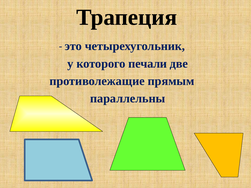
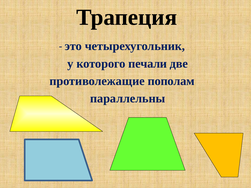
прямым: прямым -> пополам
